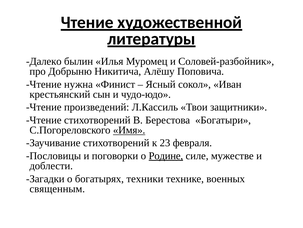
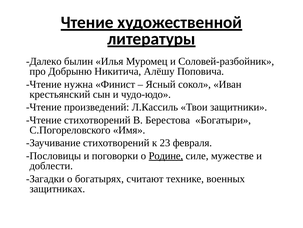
Имя underline: present -> none
техники: техники -> считают
священным: священным -> защитниках
